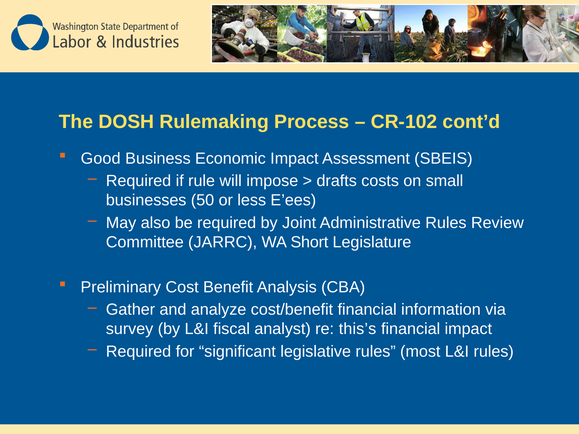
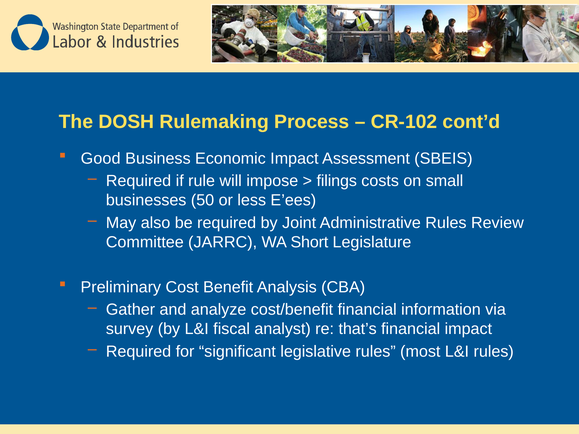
drafts: drafts -> filings
this’s: this’s -> that’s
